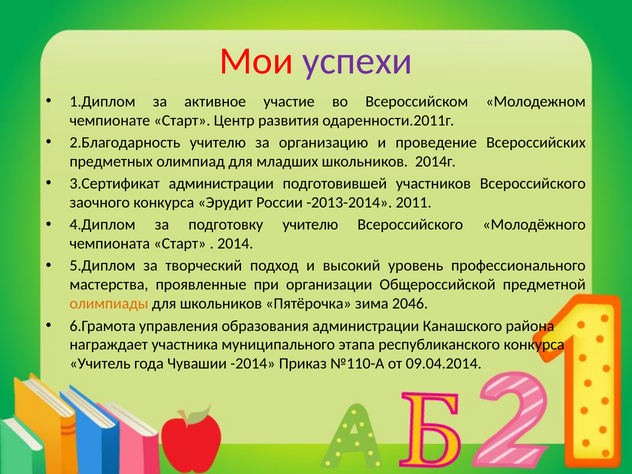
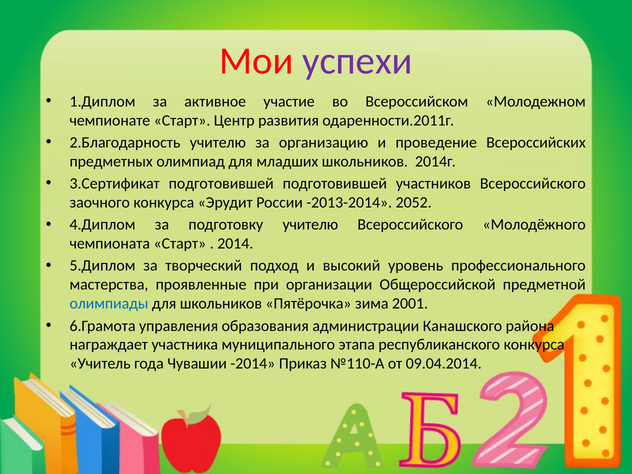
3.Сертификат администрации: администрации -> подготовившей
2011: 2011 -> 2052
олимпиады colour: orange -> blue
2046: 2046 -> 2001
